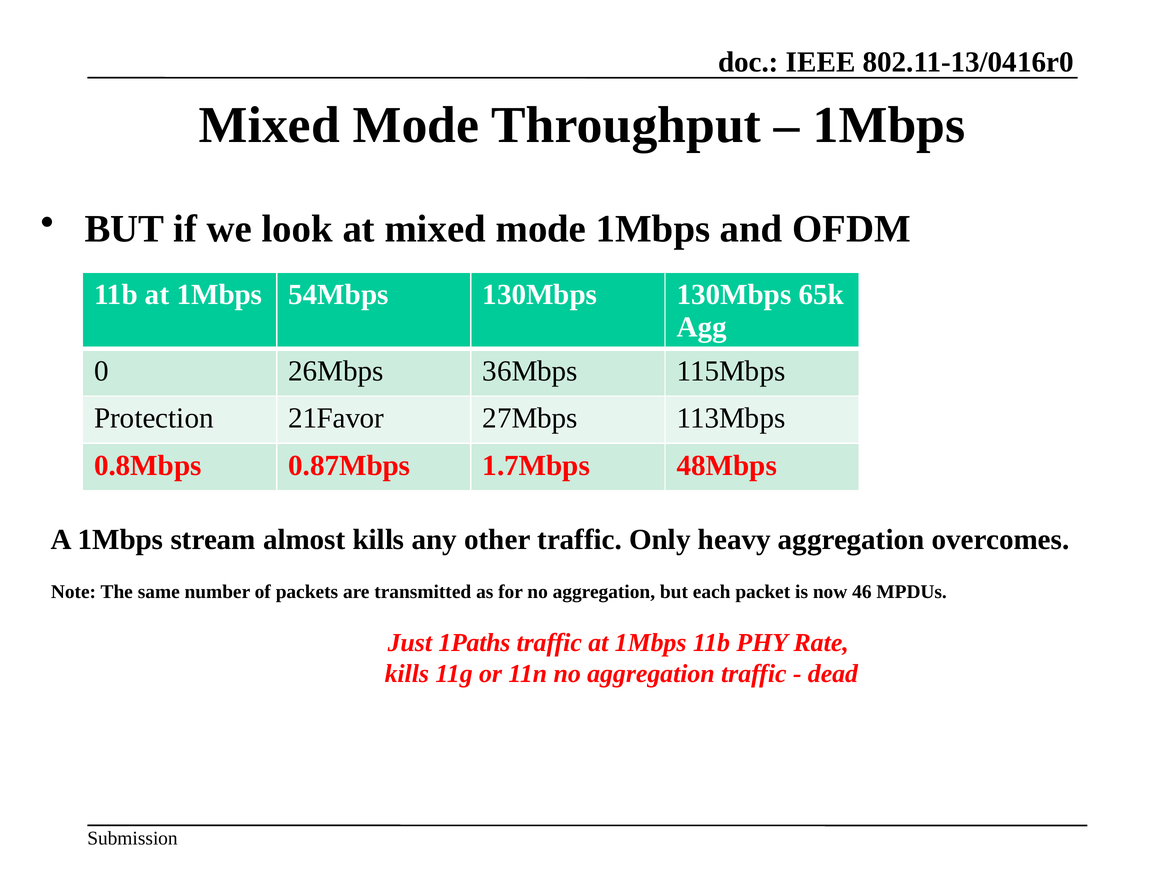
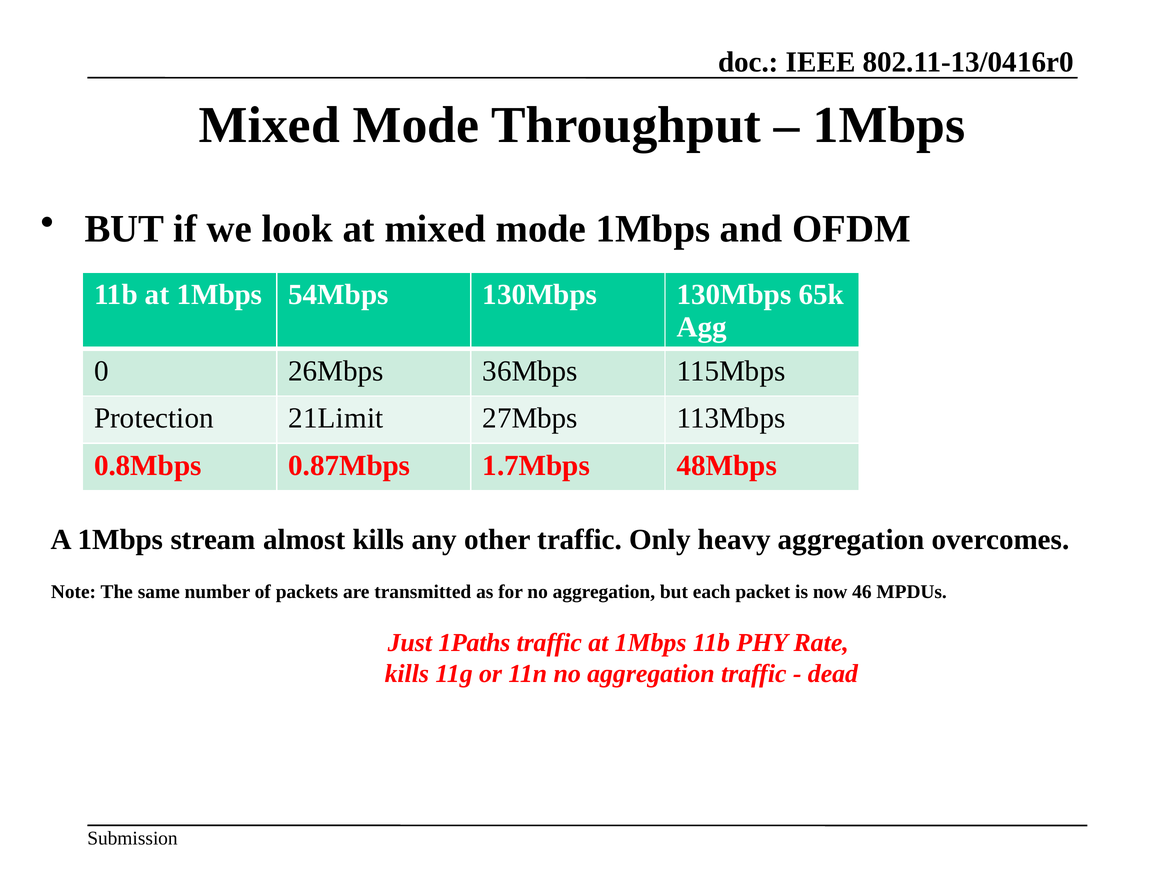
21Favor: 21Favor -> 21Limit
